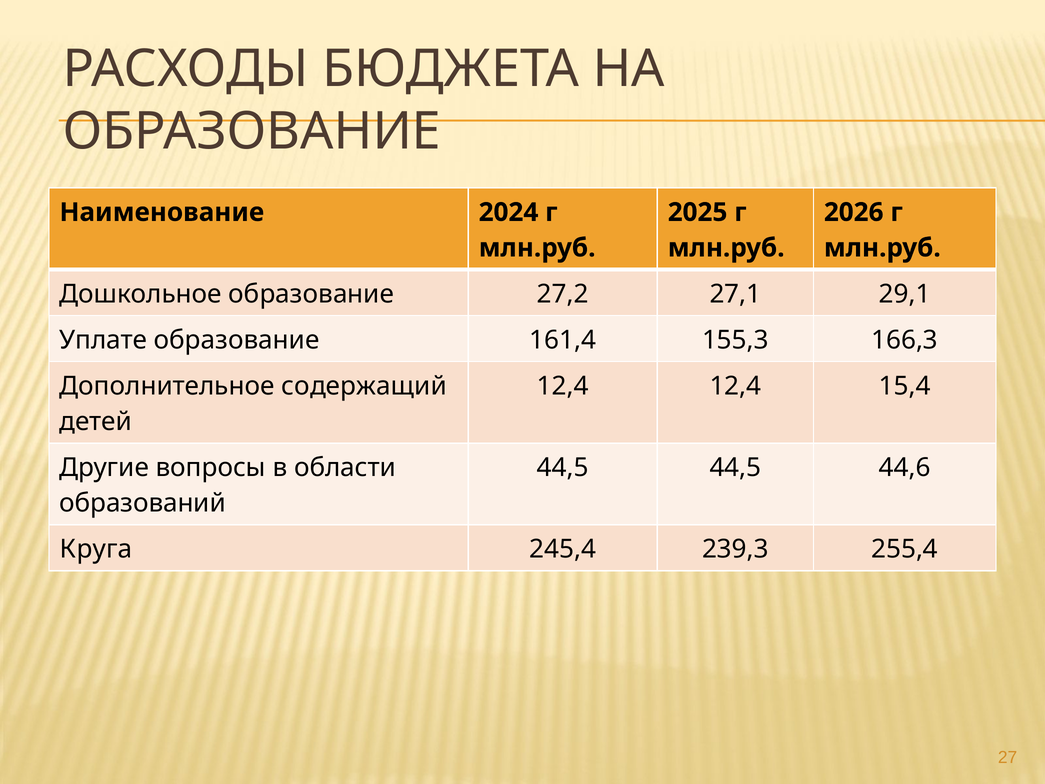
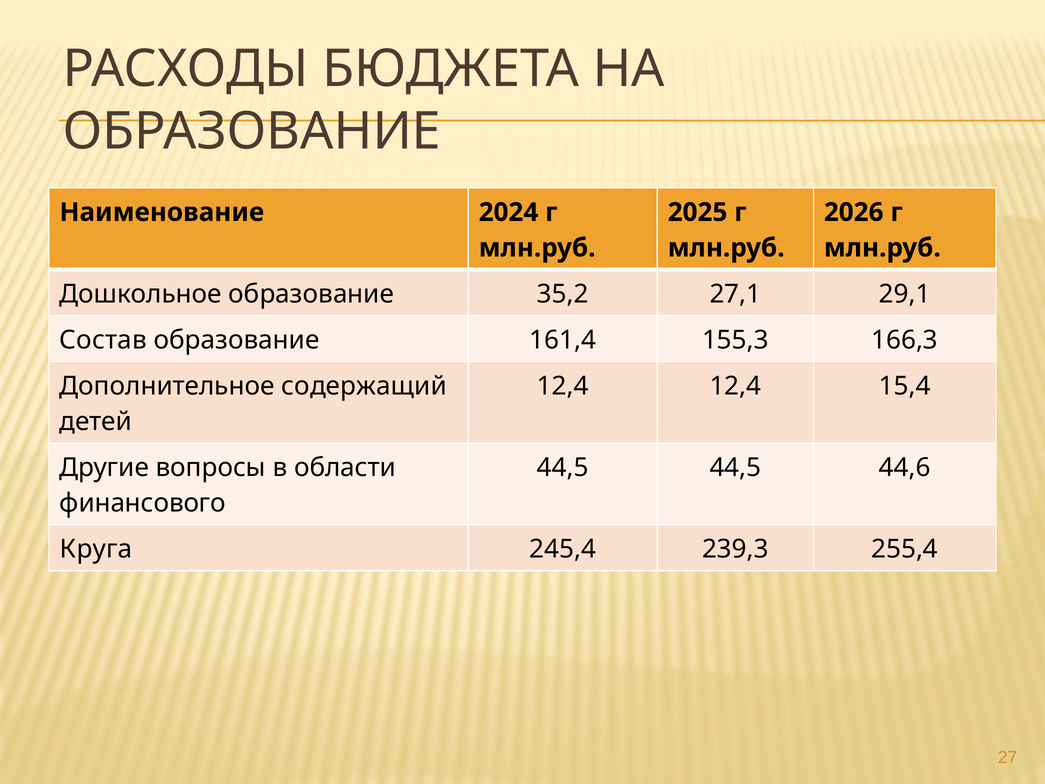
27,2: 27,2 -> 35,2
Уплате: Уплате -> Состав
образований: образований -> финансового
